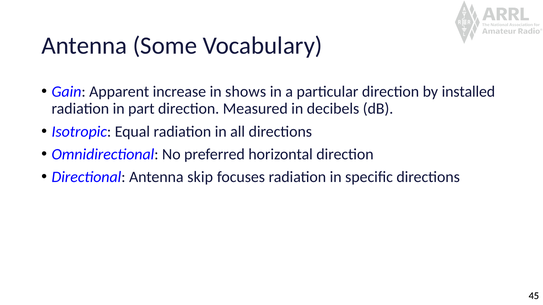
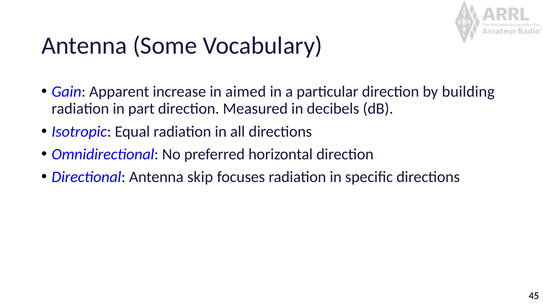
shows: shows -> aimed
installed: installed -> building
